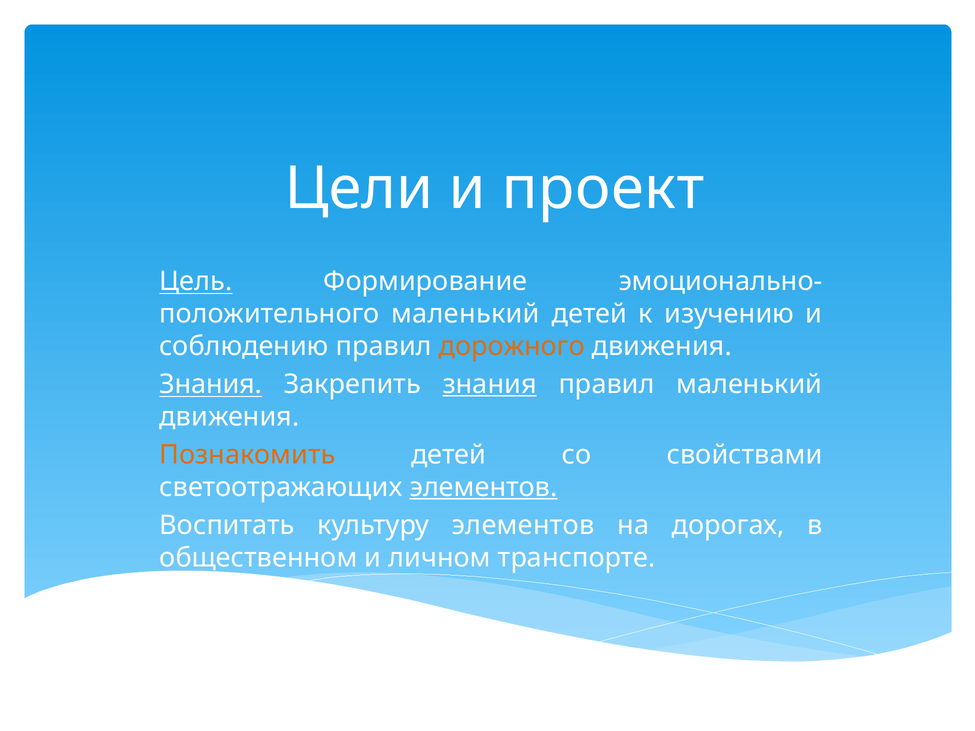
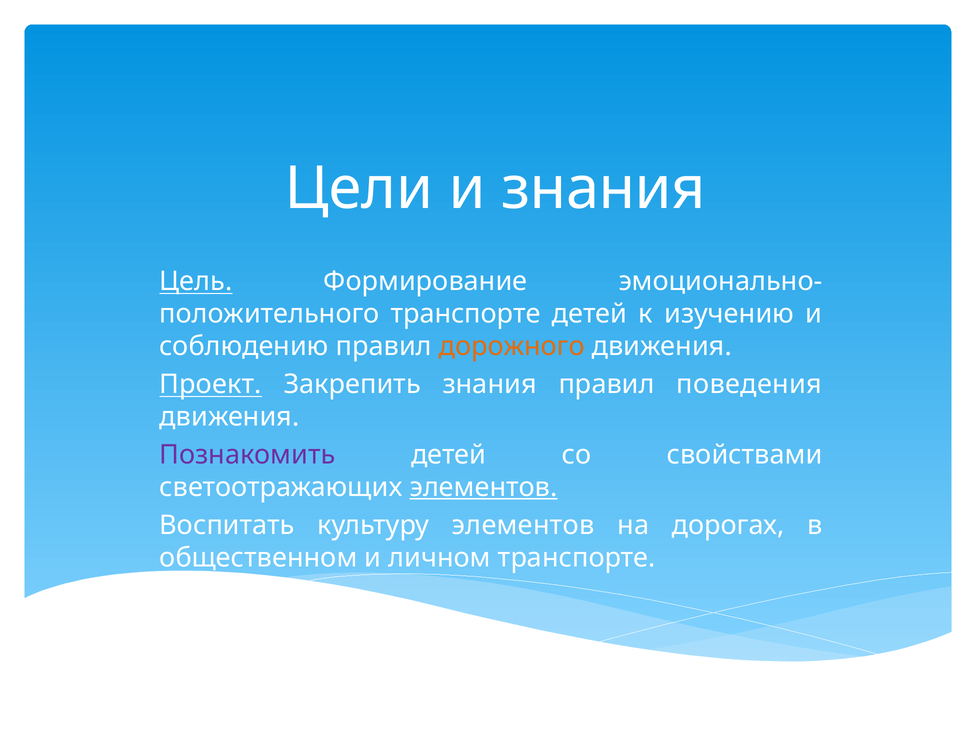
и проект: проект -> знания
маленький at (465, 314): маленький -> транспорте
Знания at (211, 384): Знания -> Проект
знания at (490, 384) underline: present -> none
правил маленький: маленький -> поведения
Познакомить colour: orange -> purple
